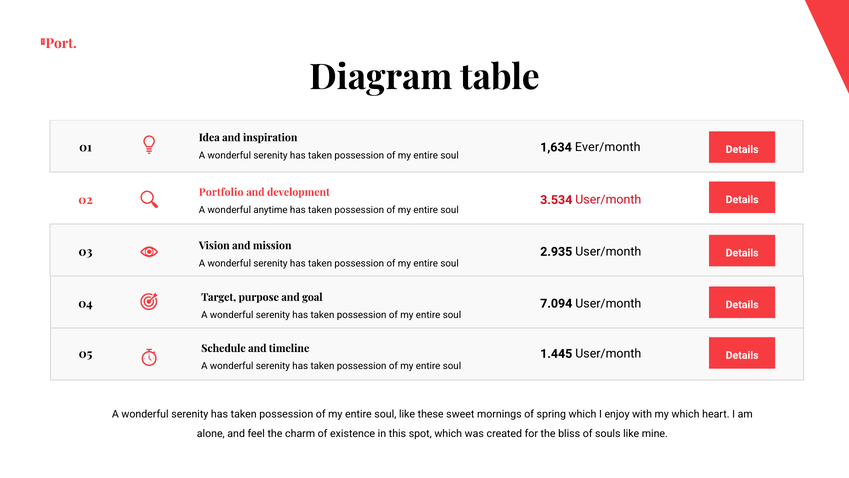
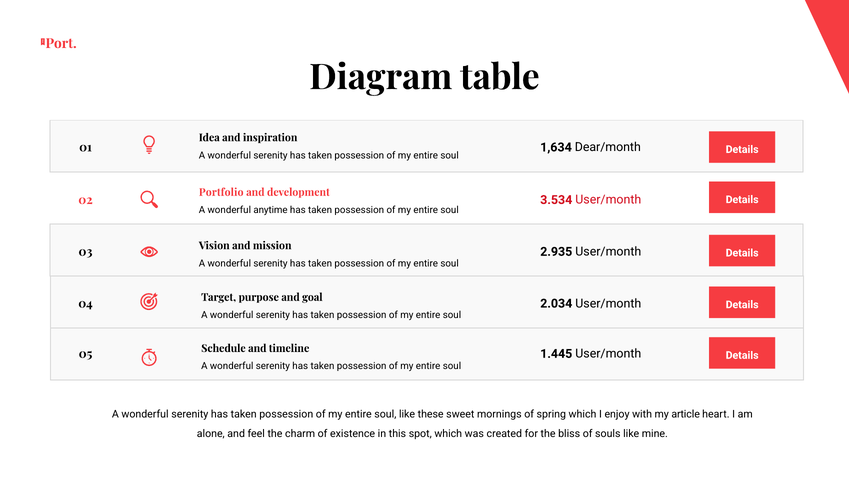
Ever/month: Ever/month -> Dear/month
7.094: 7.094 -> 2.034
my which: which -> article
